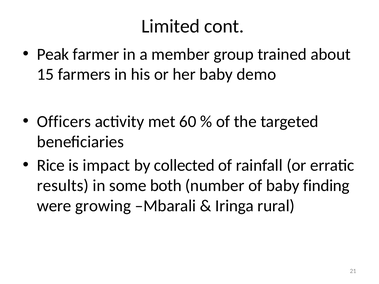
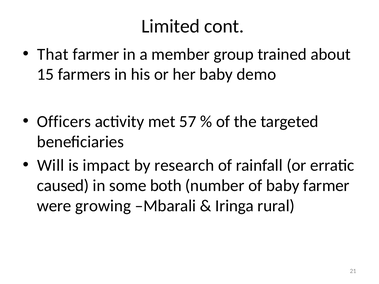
Peak: Peak -> That
60: 60 -> 57
Rice: Rice -> Will
collected: collected -> research
results: results -> caused
baby finding: finding -> farmer
